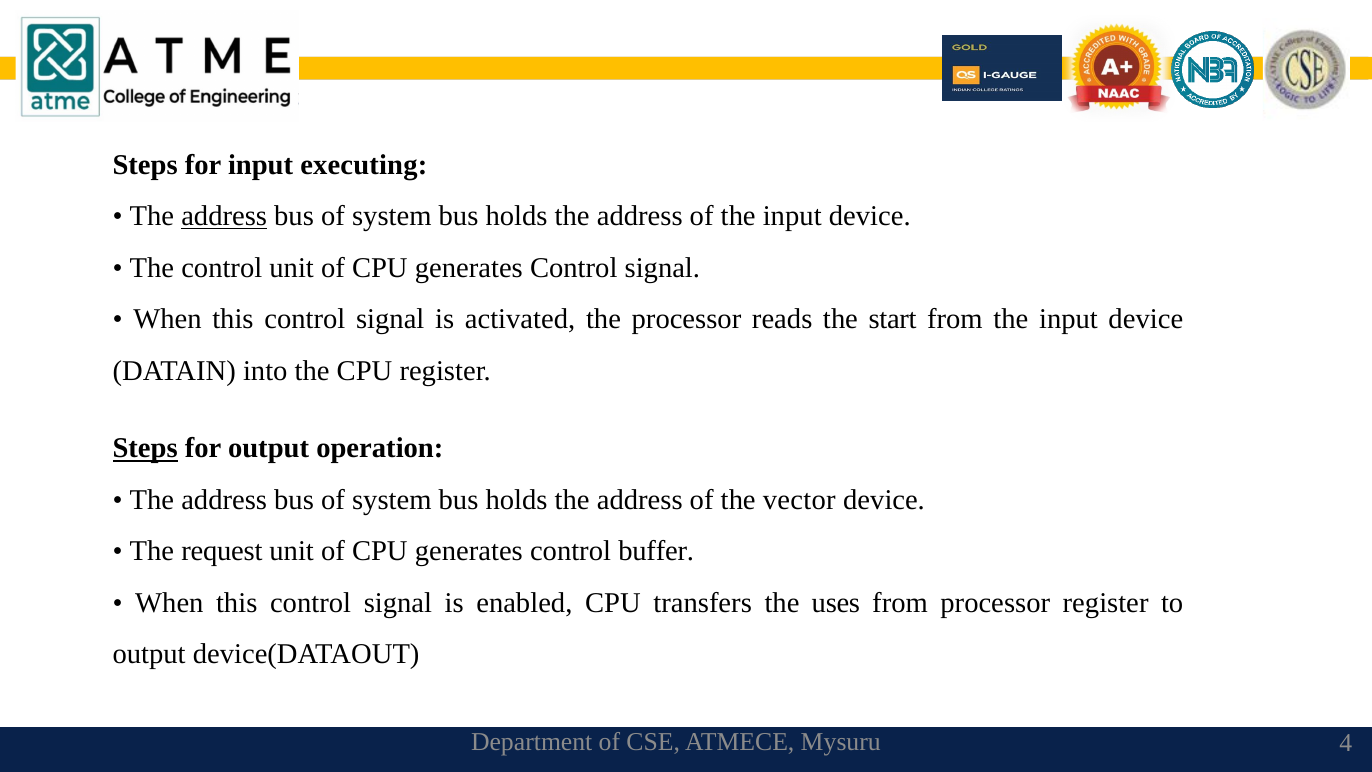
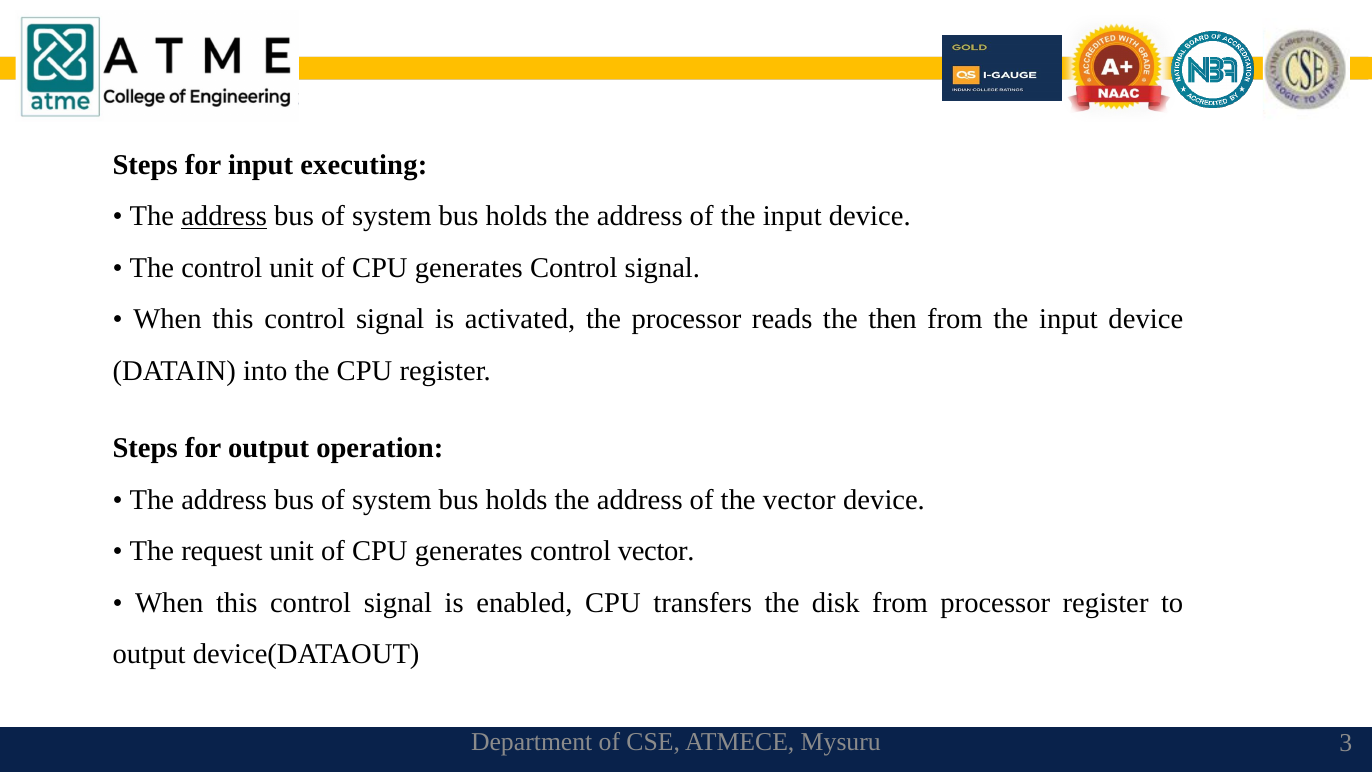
start: start -> then
Steps at (145, 448) underline: present -> none
control buffer: buffer -> vector
uses: uses -> disk
4: 4 -> 3
